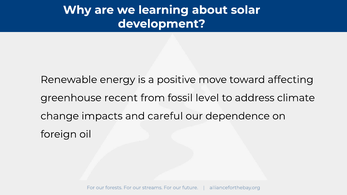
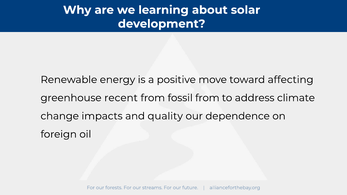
fossil level: level -> from
careful: careful -> quality
